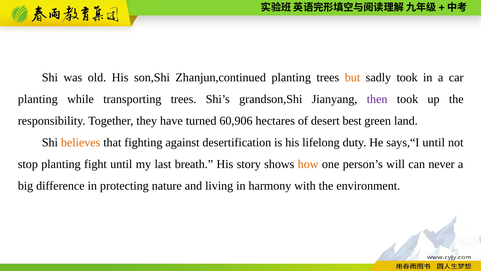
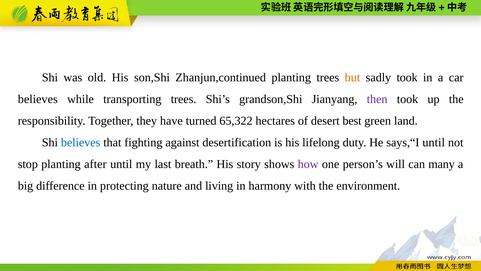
planting at (38, 99): planting -> believes
60,906: 60,906 -> 65,322
believes at (81, 142) colour: orange -> blue
fight: fight -> after
how colour: orange -> purple
never: never -> many
